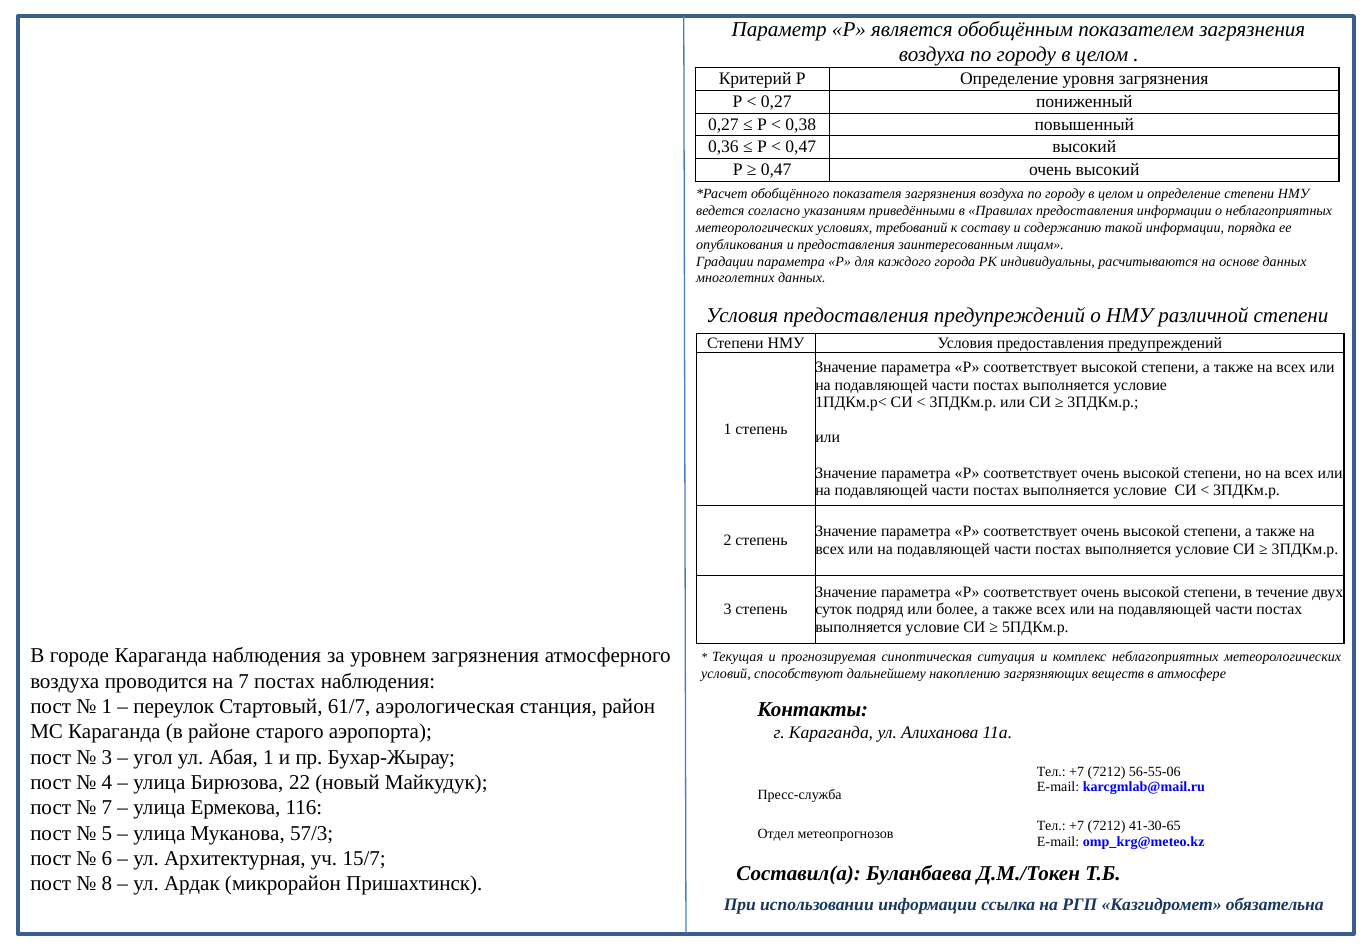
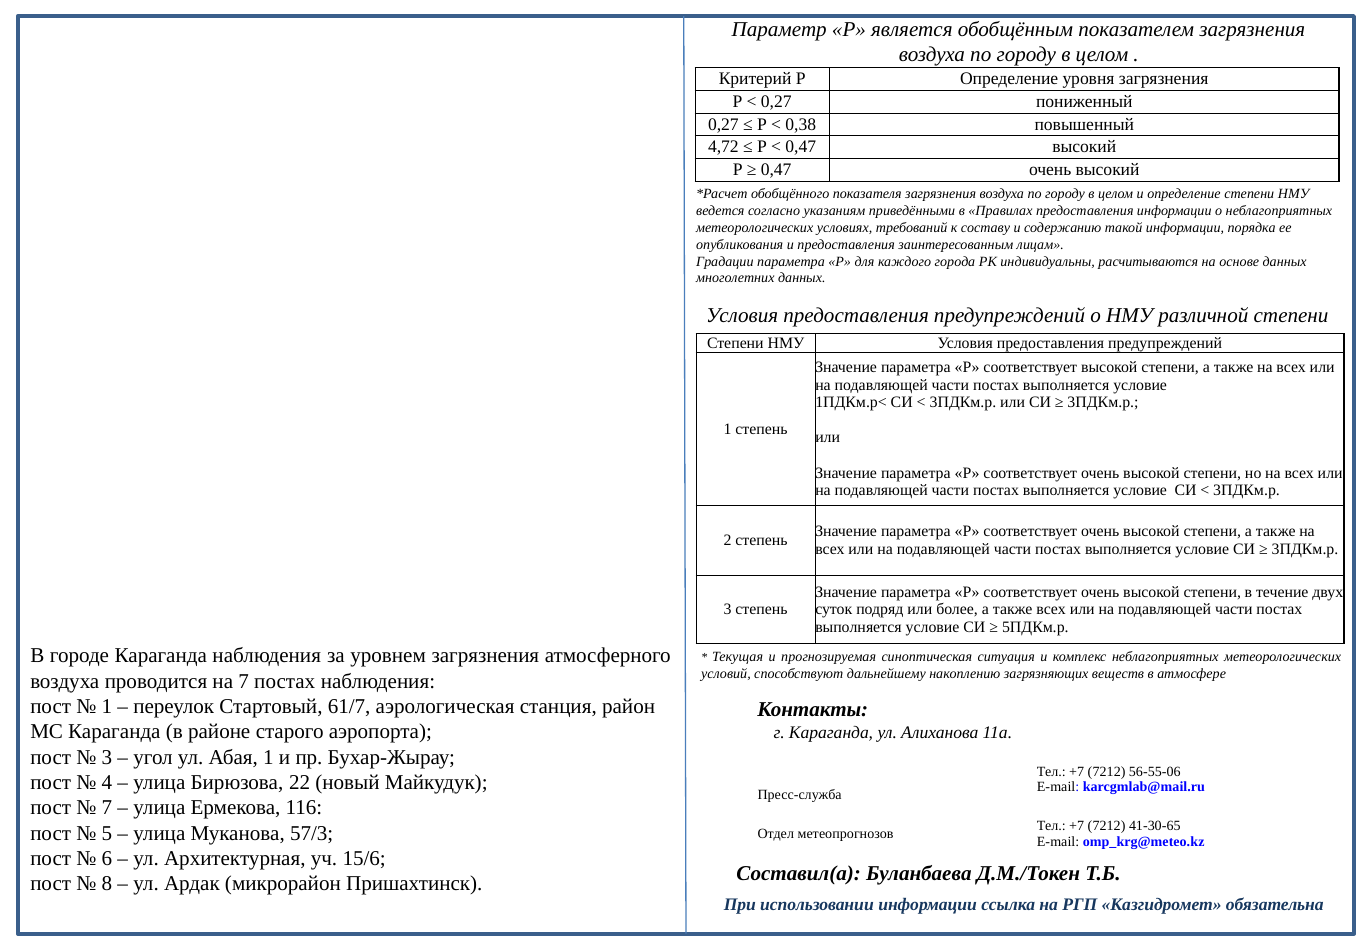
0,36: 0,36 -> 4,72
15/7: 15/7 -> 15/6
